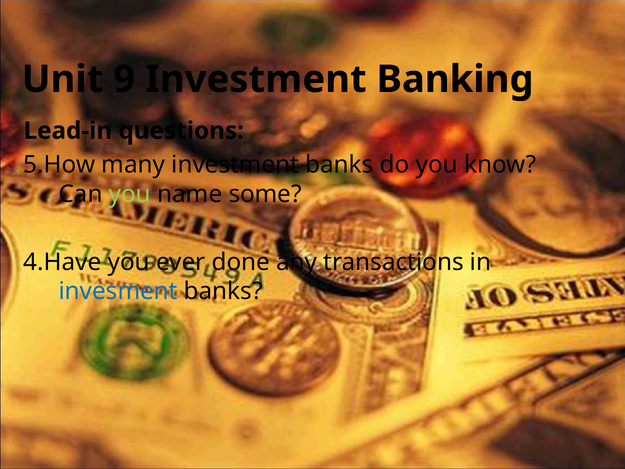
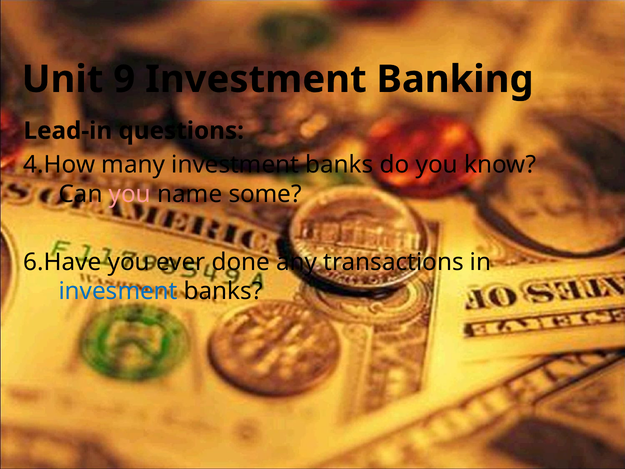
5.How: 5.How -> 4.How
you at (130, 194) colour: light green -> pink
4.Have: 4.Have -> 6.Have
